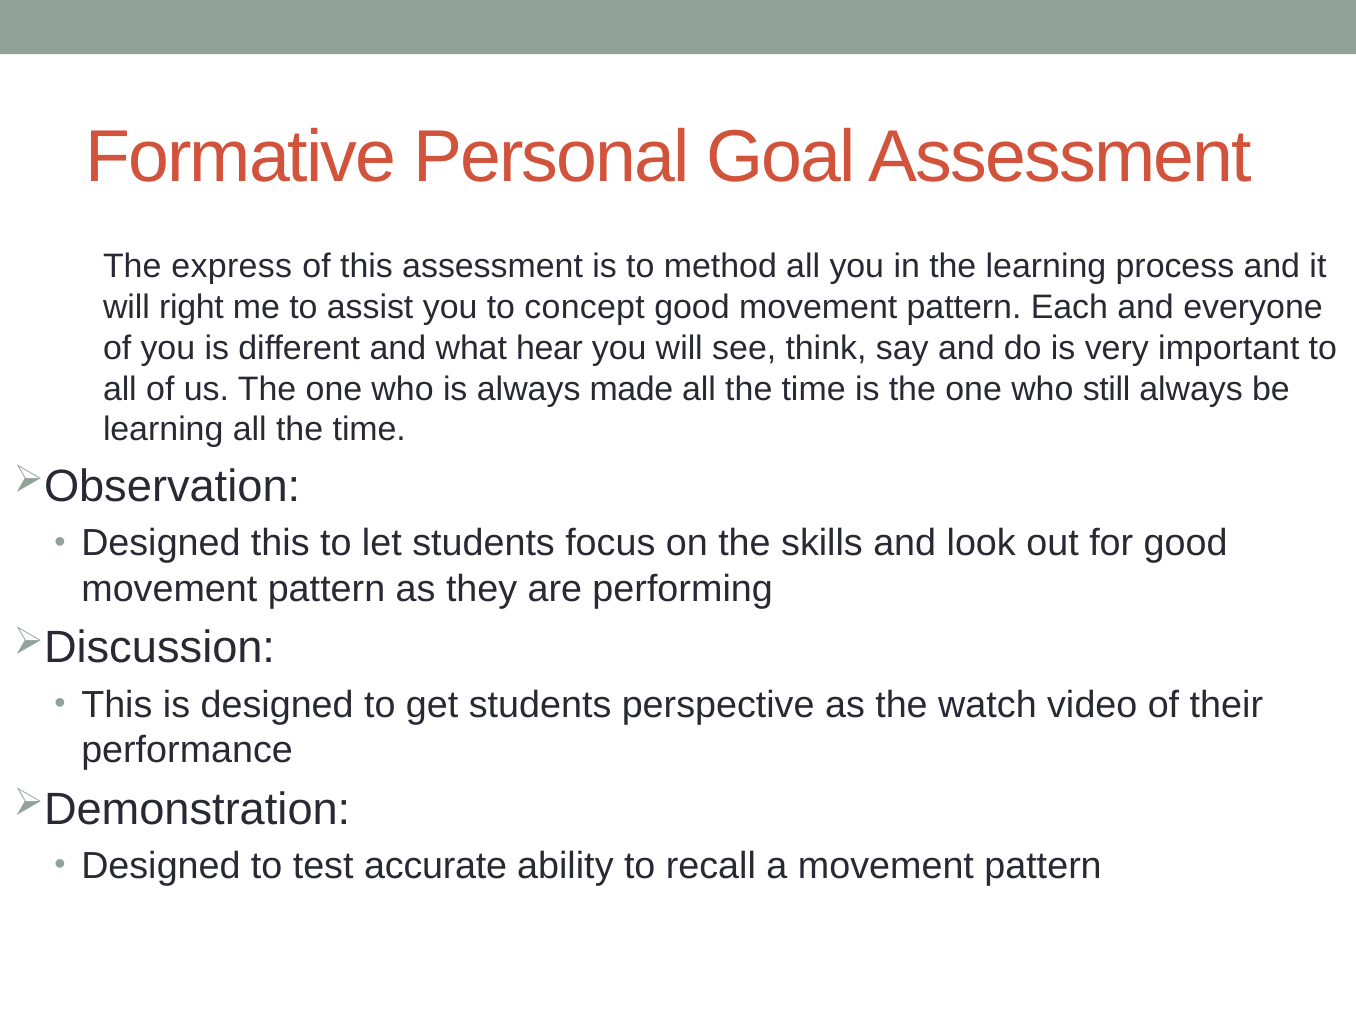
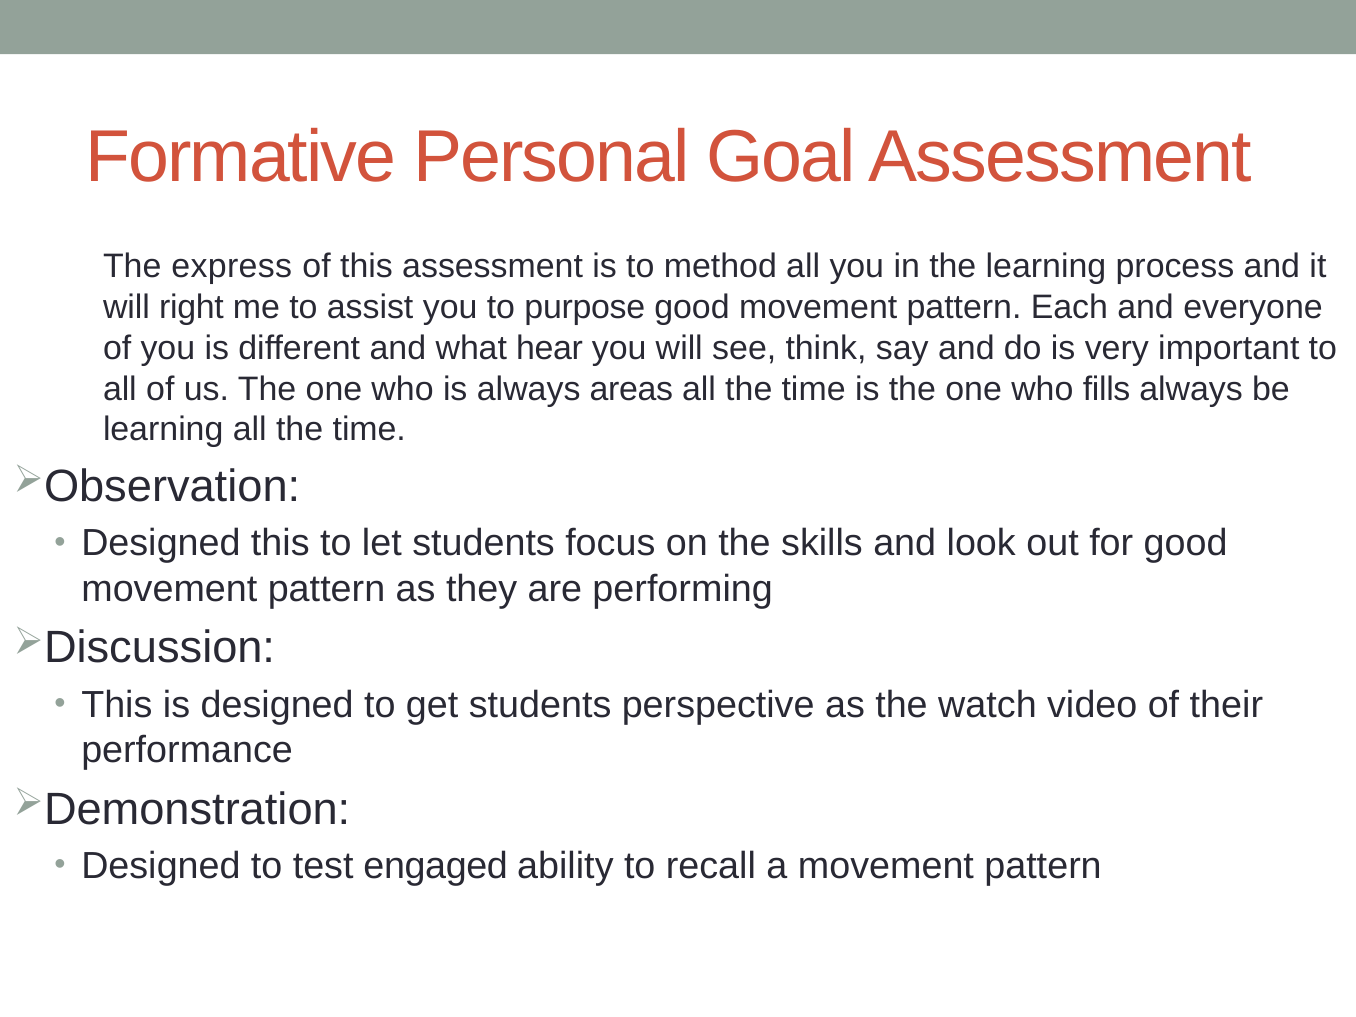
concept: concept -> purpose
made: made -> areas
still: still -> fills
accurate: accurate -> engaged
